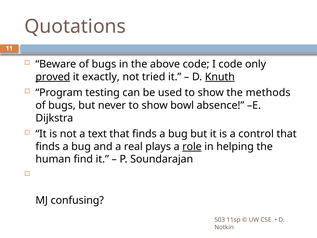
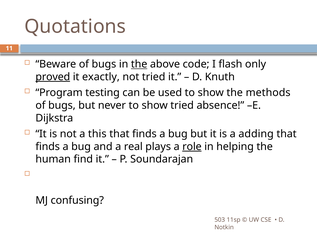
the at (139, 64) underline: none -> present
I code: code -> flash
Knuth underline: present -> none
show bowl: bowl -> tried
text: text -> this
control: control -> adding
